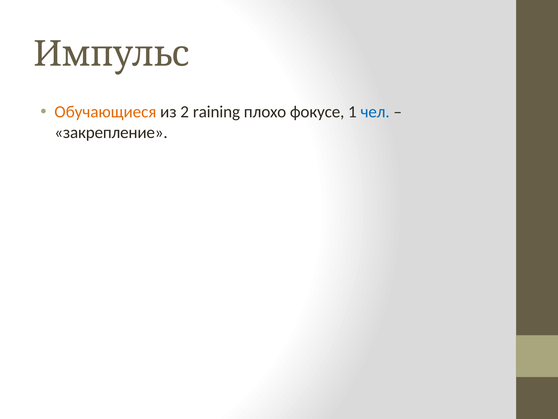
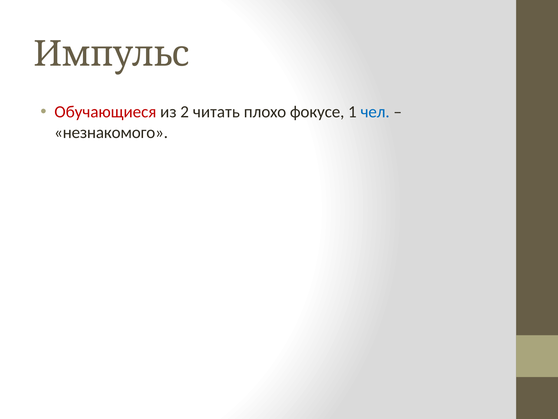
Обучающиеся colour: orange -> red
raining: raining -> читать
закрепление: закрепление -> незнакомого
